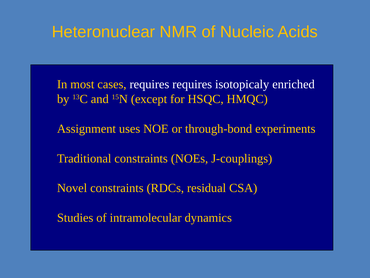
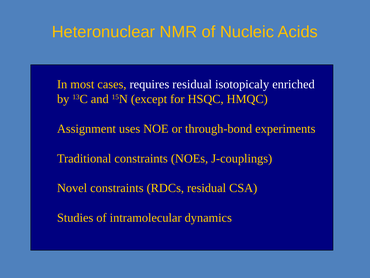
requires requires: requires -> residual
